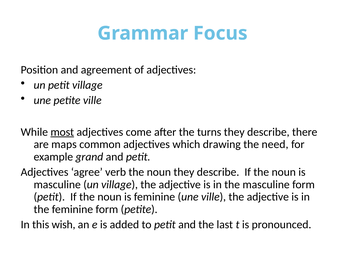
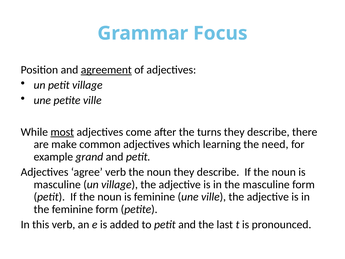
agreement underline: none -> present
maps: maps -> make
drawing: drawing -> learning
this wish: wish -> verb
